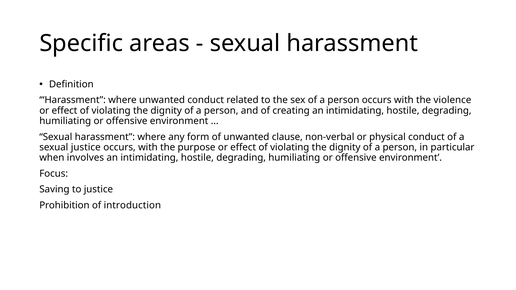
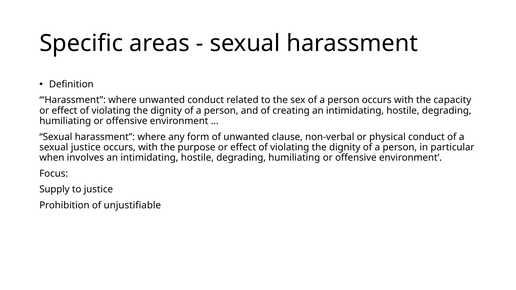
violence: violence -> capacity
Saving: Saving -> Supply
introduction: introduction -> unjustifiable
